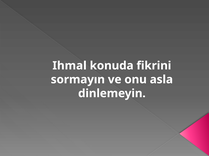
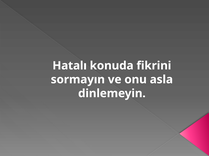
Ihmal: Ihmal -> Hatalı
